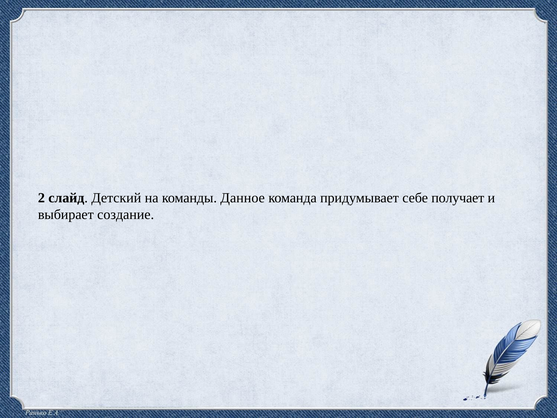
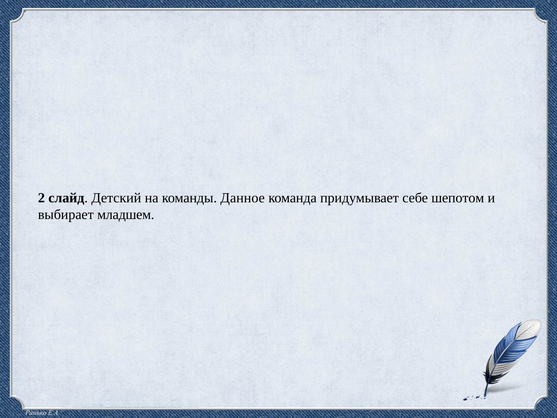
получает: получает -> шепотом
создание: создание -> младшем
